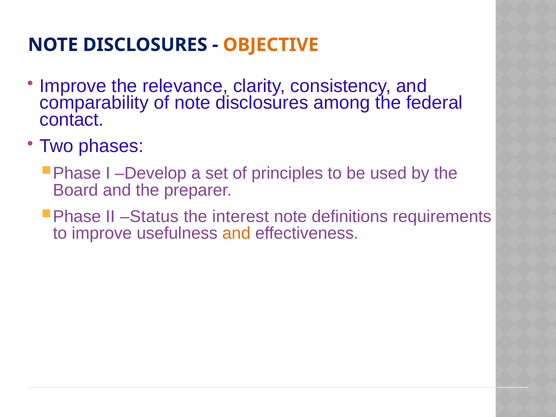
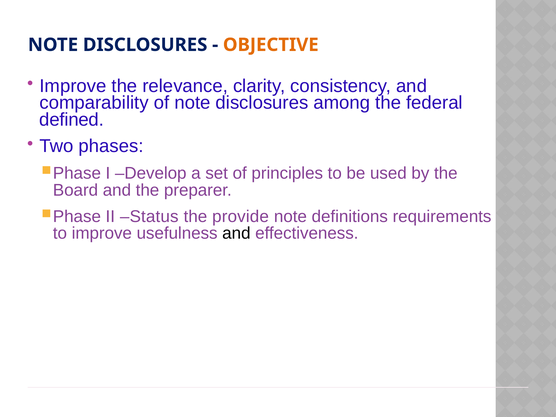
contact: contact -> defined
interest: interest -> provide
and at (236, 233) colour: orange -> black
